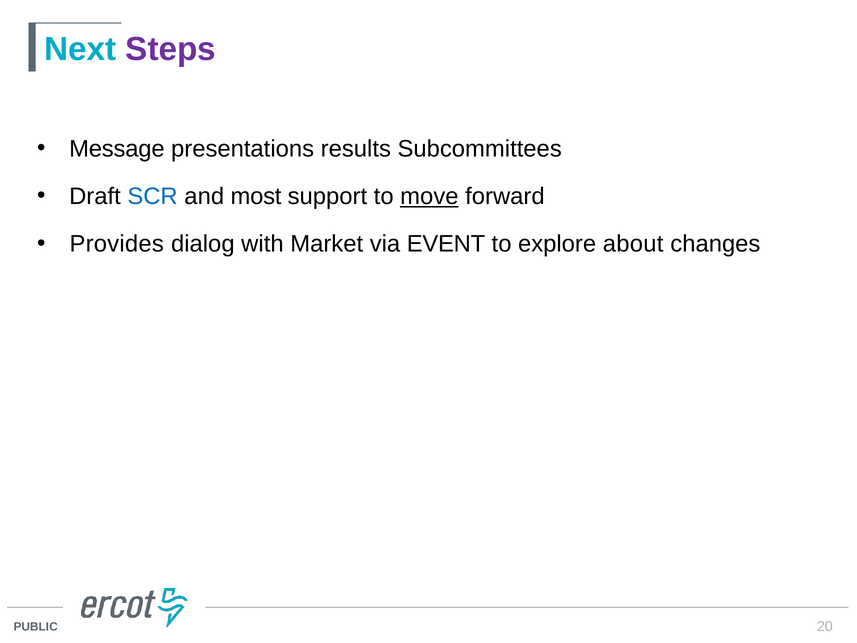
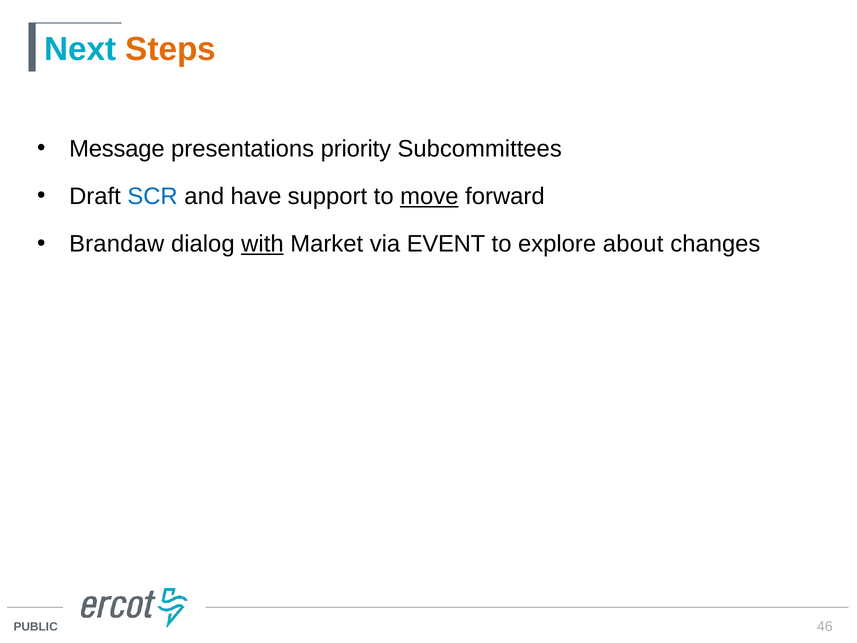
Steps colour: purple -> orange
results: results -> priority
most: most -> have
Provides: Provides -> Brandaw
with underline: none -> present
20: 20 -> 46
